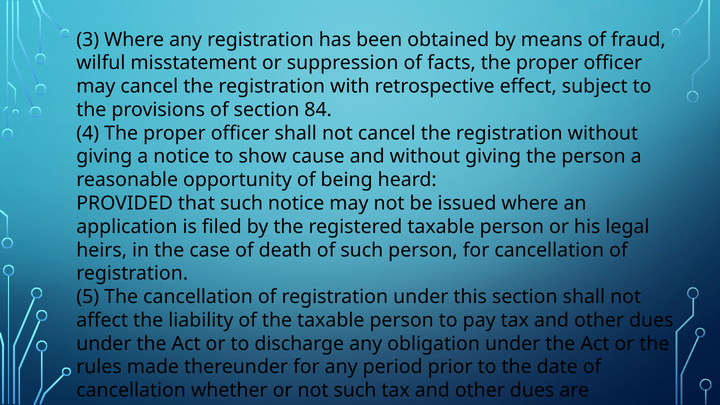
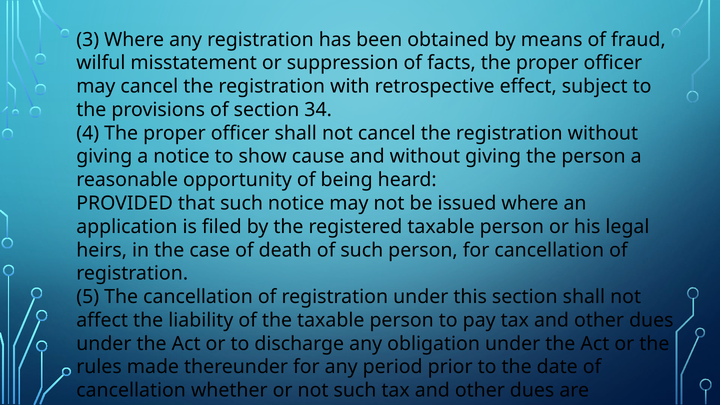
84: 84 -> 34
